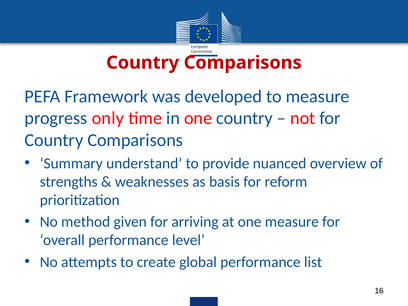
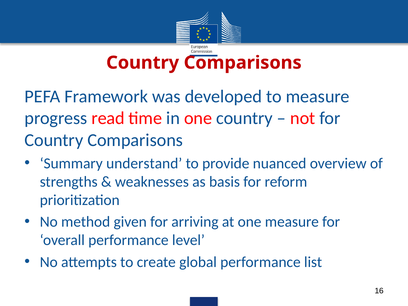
only: only -> read
